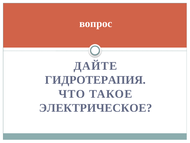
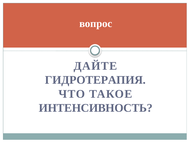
ЭЛЕКТРИЧЕСКОЕ: ЭЛЕКТРИЧЕСКОЕ -> ИНТЕНСИВНОСТЬ
